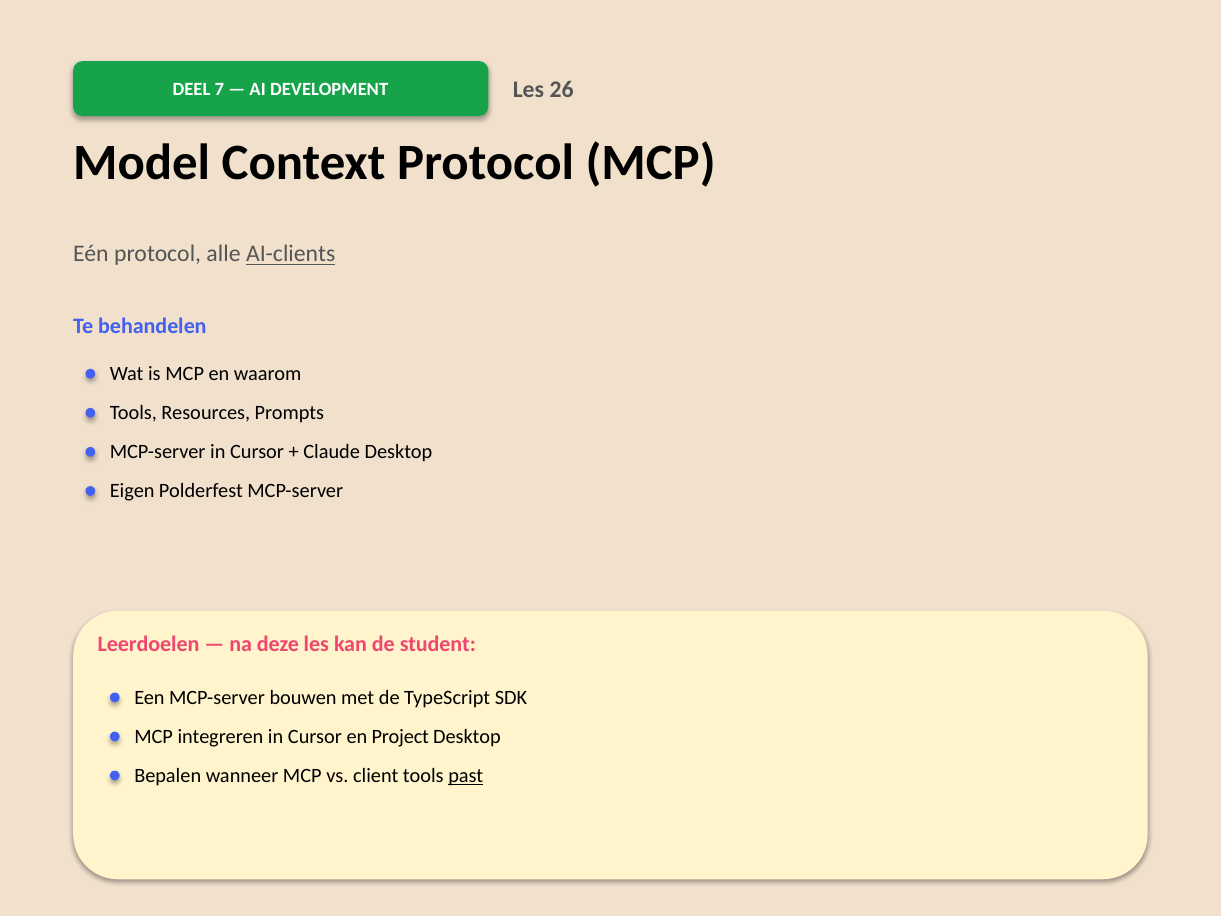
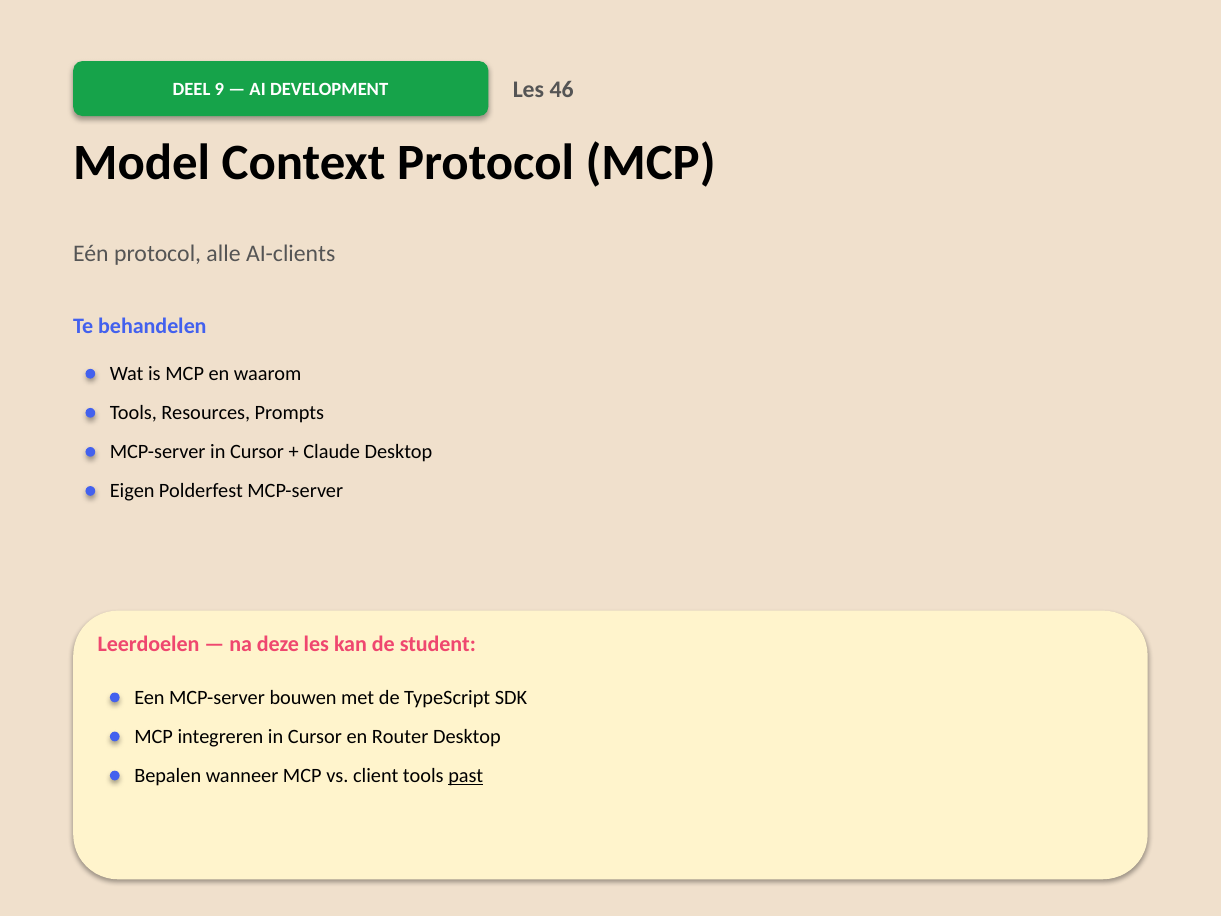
7: 7 -> 9
26: 26 -> 46
AI-clients underline: present -> none
Project: Project -> Router
